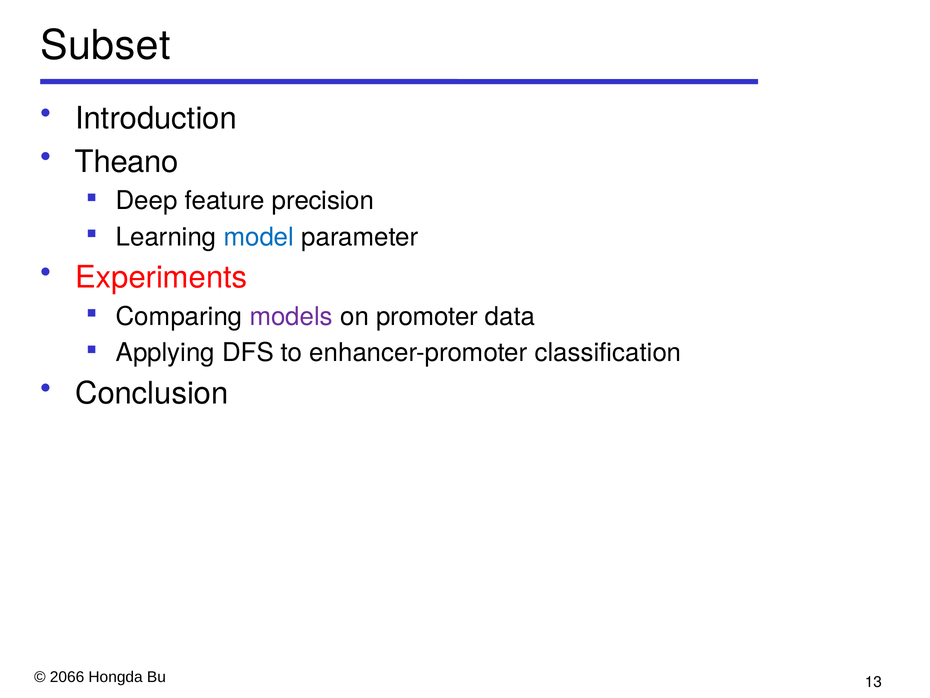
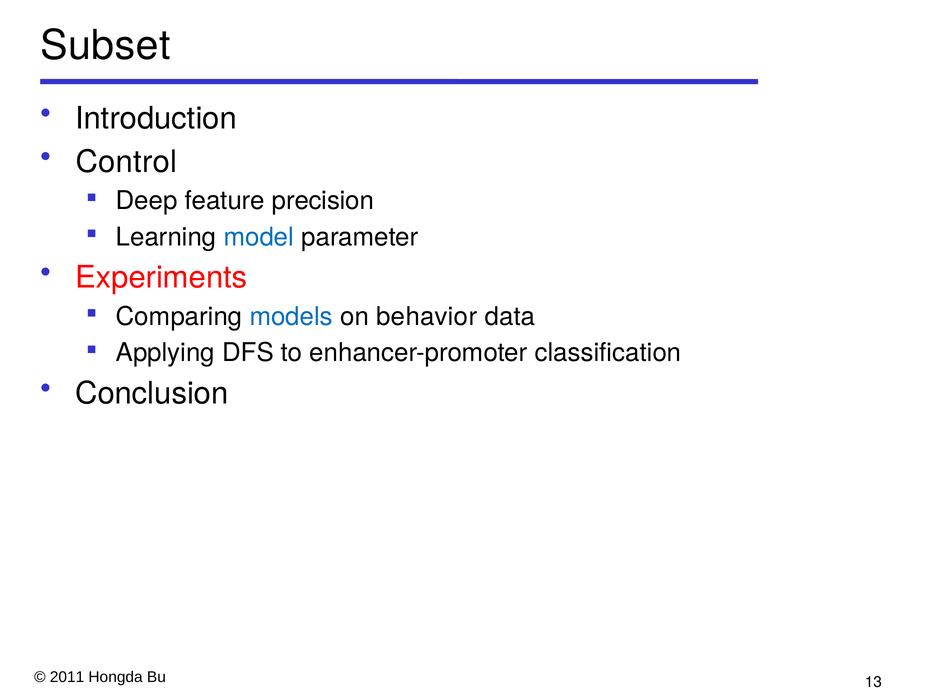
Theano: Theano -> Control
models colour: purple -> blue
promoter: promoter -> behavior
2066: 2066 -> 2011
